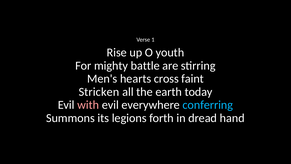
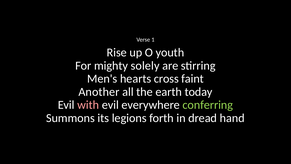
battle: battle -> solely
Stricken: Stricken -> Another
conferring colour: light blue -> light green
